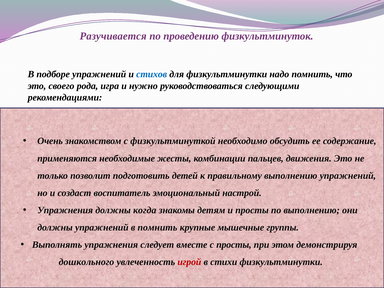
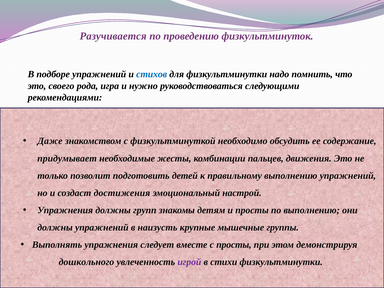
Очень: Очень -> Даже
применяются: применяются -> придумывает
воспитатель: воспитатель -> достижения
когда: когда -> групп
в помнить: помнить -> наизусть
игрой colour: red -> purple
